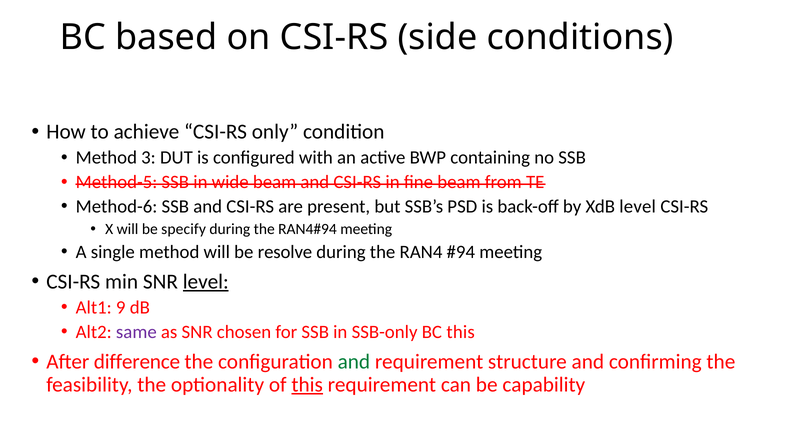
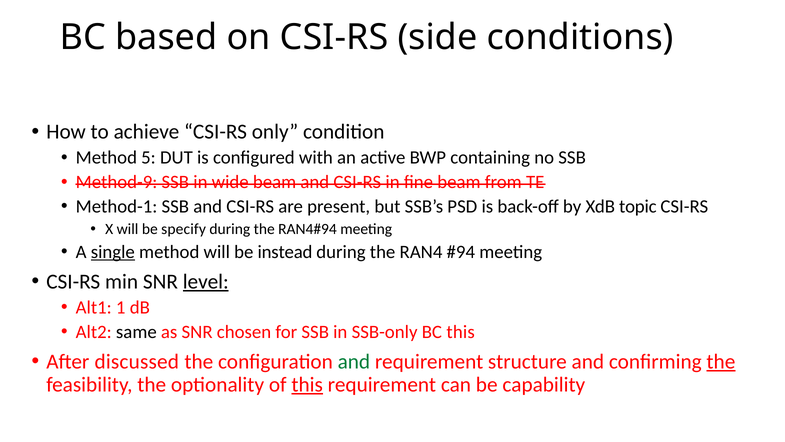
3: 3 -> 5
Method-5: Method-5 -> Method-9
Method-6: Method-6 -> Method-1
XdB level: level -> topic
single underline: none -> present
resolve: resolve -> instead
9: 9 -> 1
same colour: purple -> black
difference: difference -> discussed
the at (721, 361) underline: none -> present
